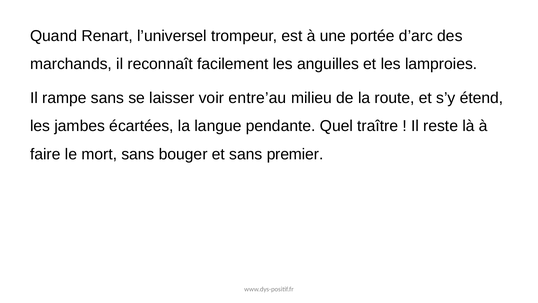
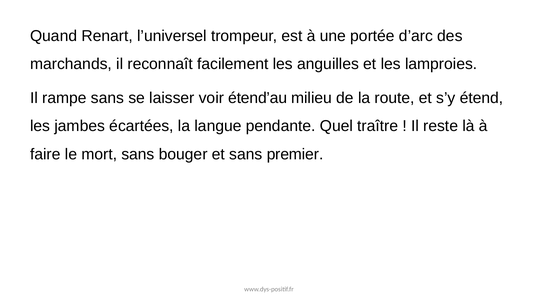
entre’au: entre’au -> étend’au
